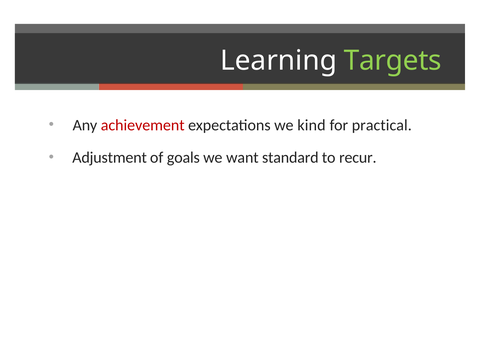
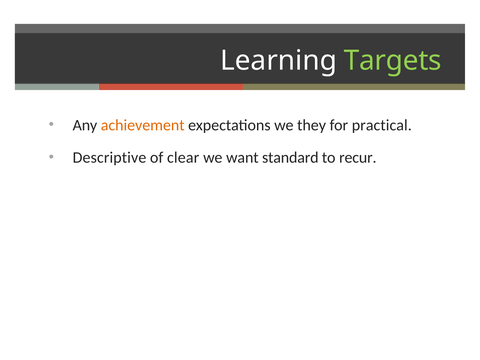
achievement colour: red -> orange
kind: kind -> they
Adjustment: Adjustment -> Descriptive
goals: goals -> clear
